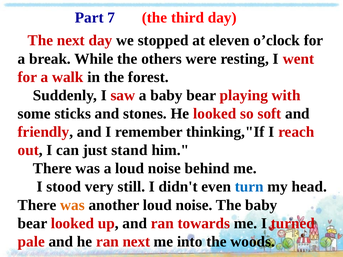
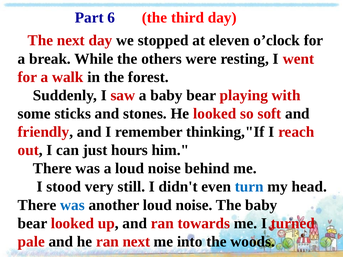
7: 7 -> 6
stand: stand -> hours
was at (72, 205) colour: orange -> blue
